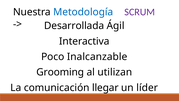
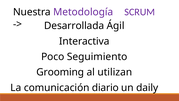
Metodología colour: blue -> purple
Inalcanzable: Inalcanzable -> Seguimiento
llegar: llegar -> diario
líder: líder -> daily
